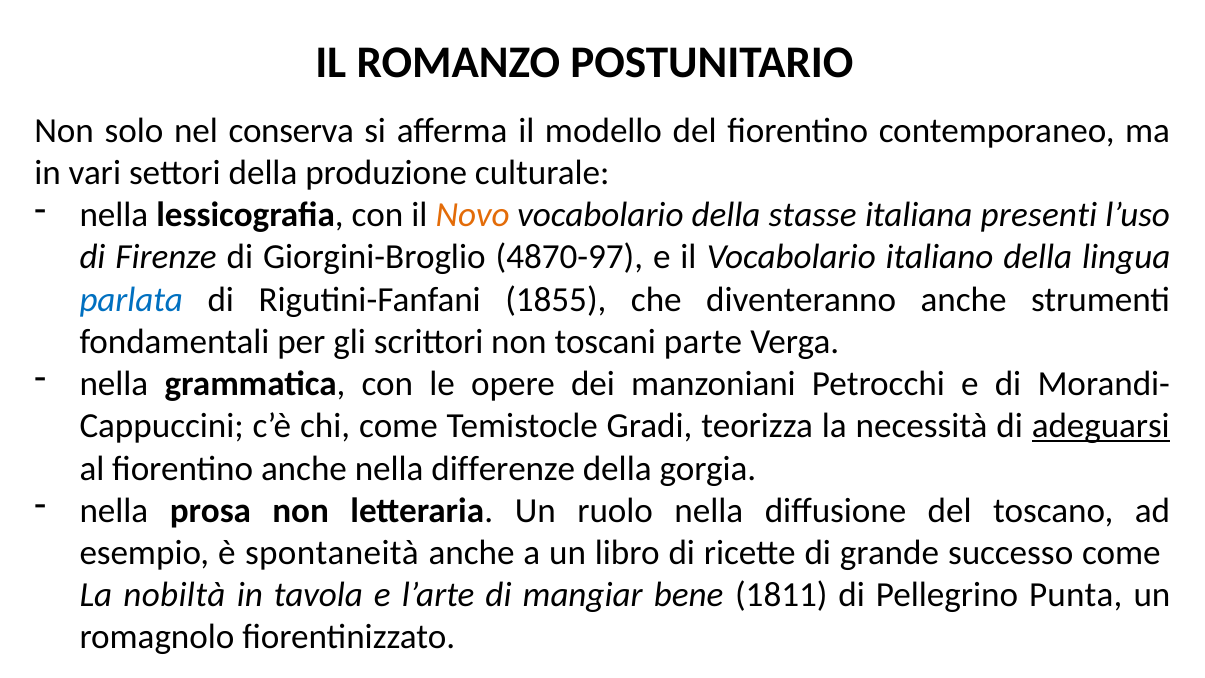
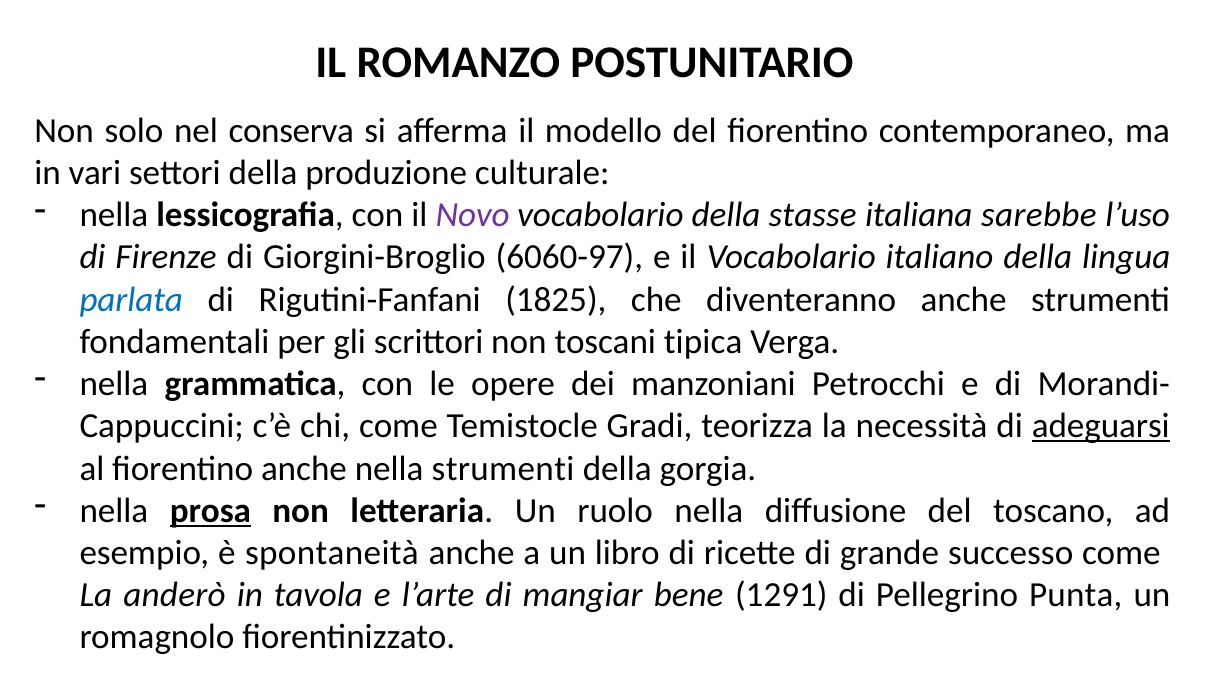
Novo colour: orange -> purple
presenti: presenti -> sarebbe
4870-97: 4870-97 -> 6060-97
1855: 1855 -> 1825
parte: parte -> tipica
nella differenze: differenze -> strumenti
prosa underline: none -> present
nobiltà: nobiltà -> anderò
1811: 1811 -> 1291
